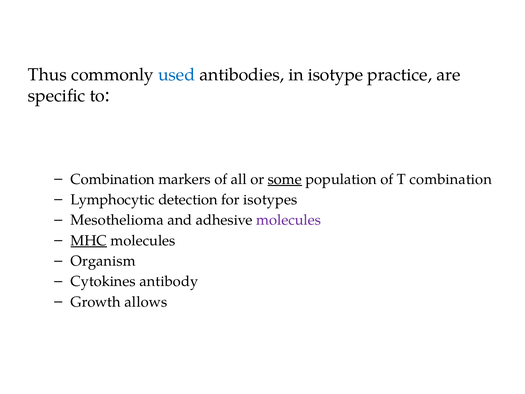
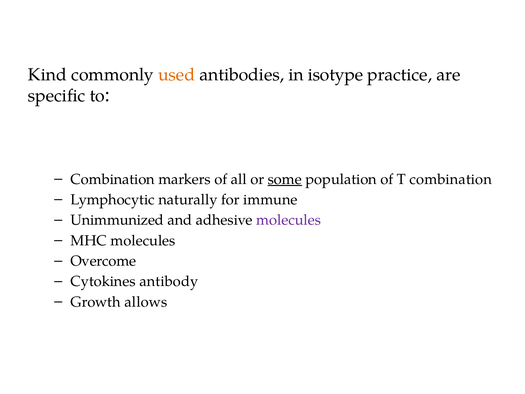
Thus: Thus -> Kind
used colour: blue -> orange
detection: detection -> naturally
isotypes: isotypes -> immune
Mesothelioma: Mesothelioma -> Unimmunized
MHC underline: present -> none
Organism: Organism -> Overcome
